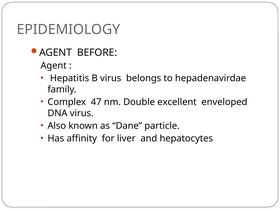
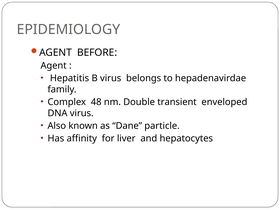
47: 47 -> 48
excellent: excellent -> transient
